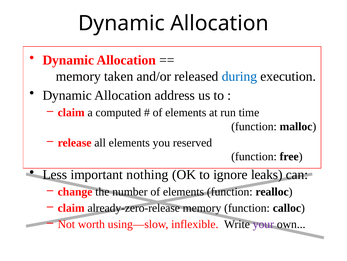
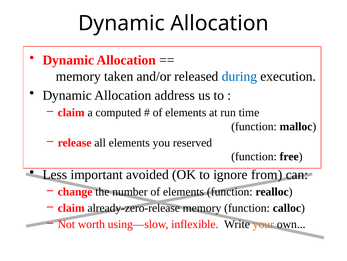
nothing: nothing -> avoided
leaks: leaks -> from
your colour: purple -> orange
